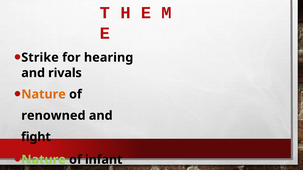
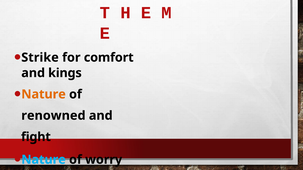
hearing: hearing -> comfort
rivals: rivals -> kings
Nature at (44, 160) colour: light green -> light blue
infant: infant -> worry
